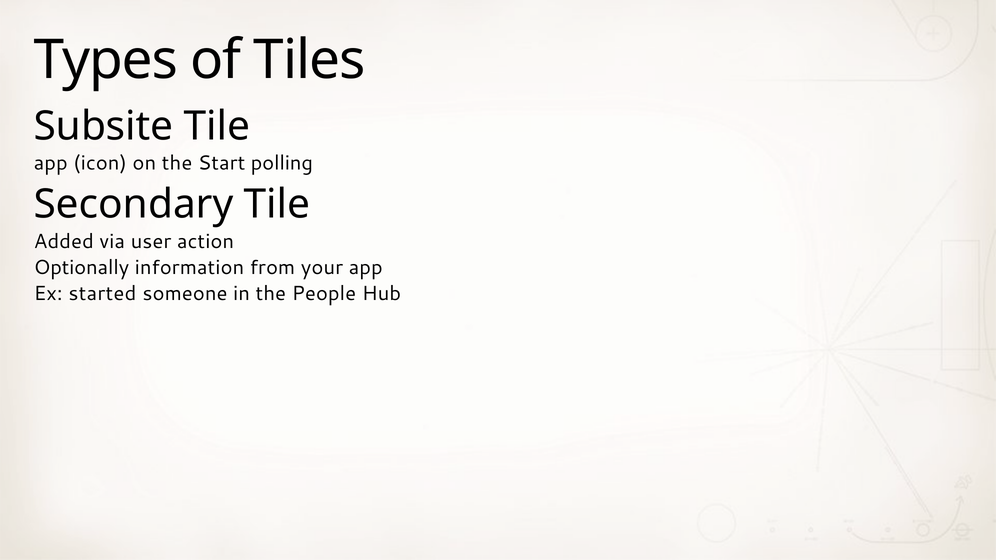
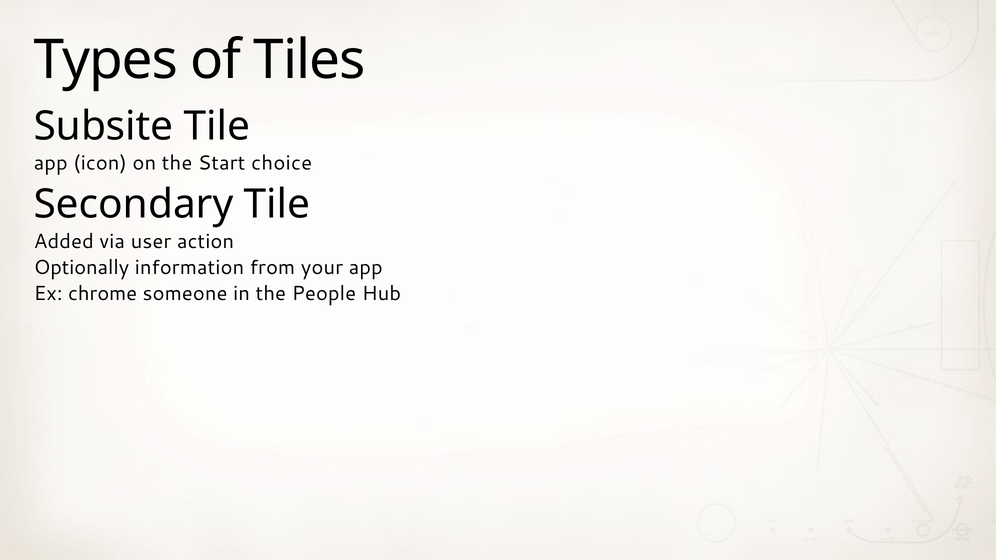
polling: polling -> choice
started: started -> chrome
